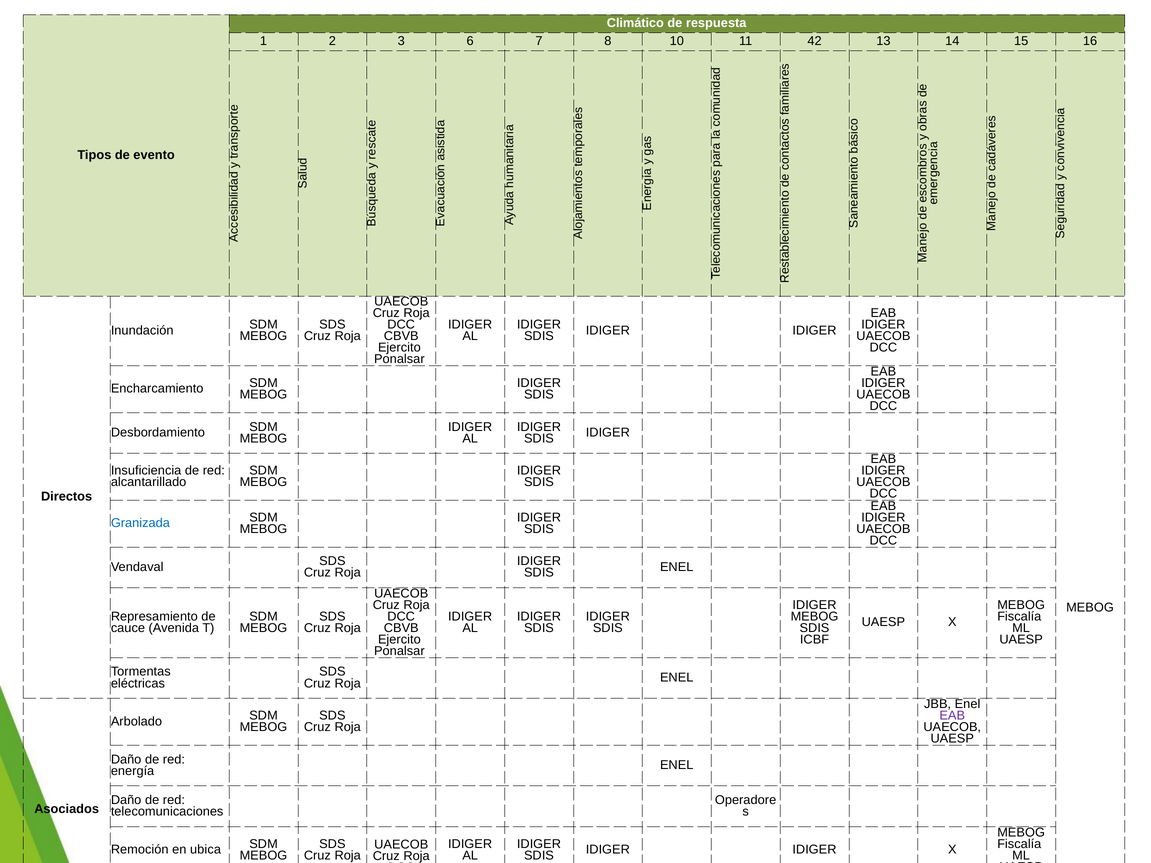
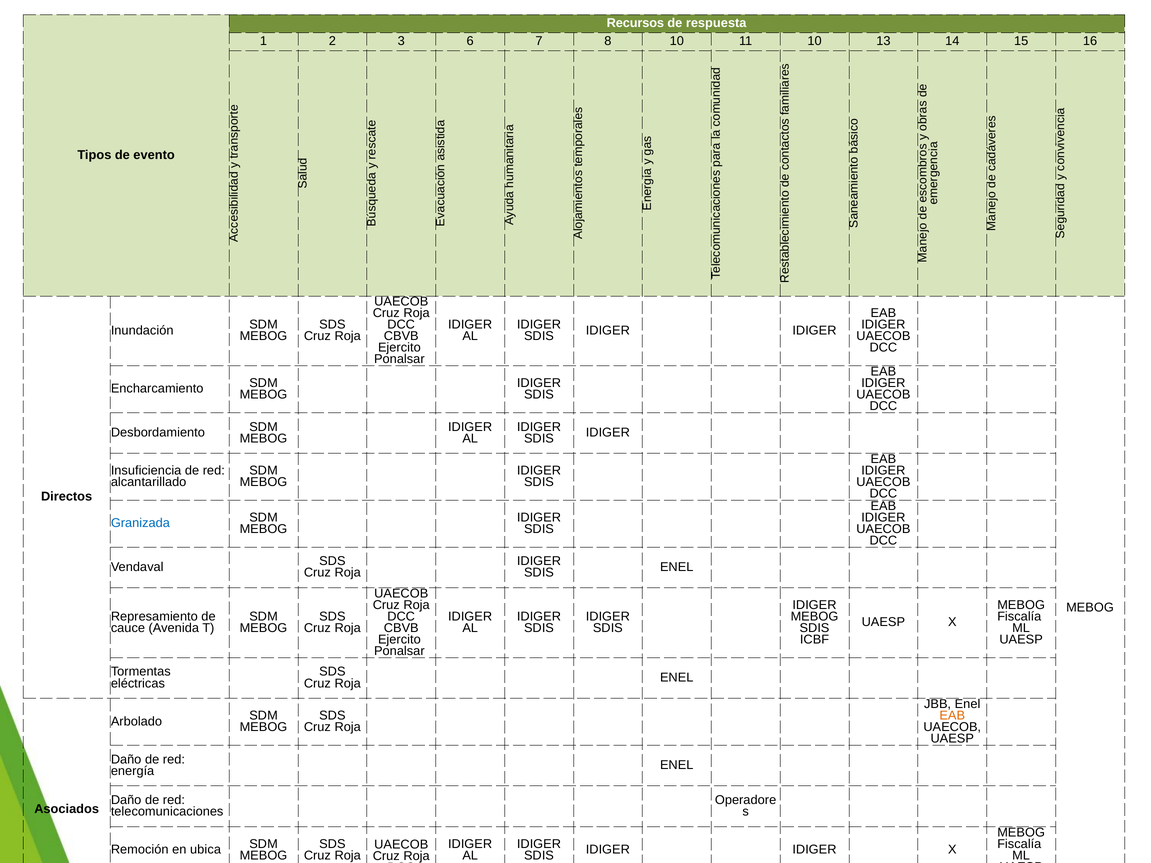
Climático: Climático -> Recursos
11 42: 42 -> 10
EAB at (952, 716) colour: purple -> orange
